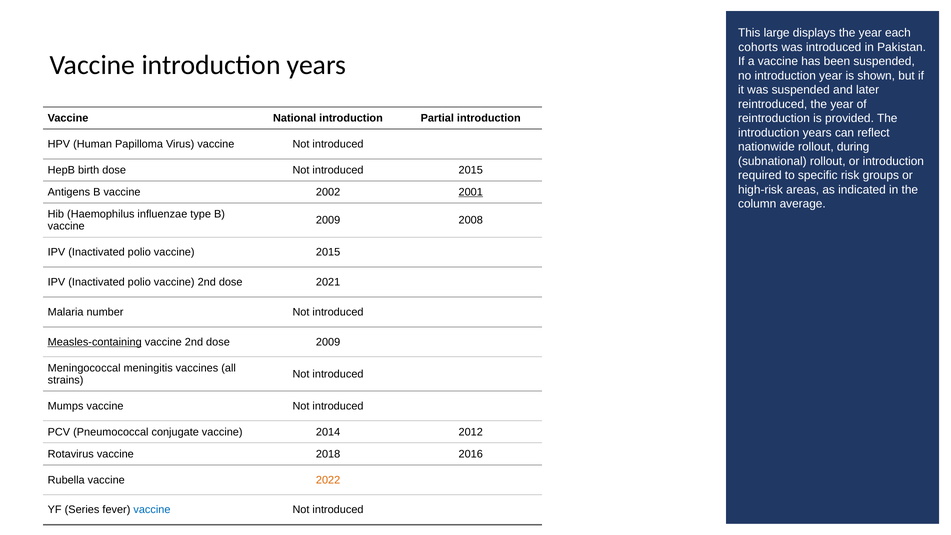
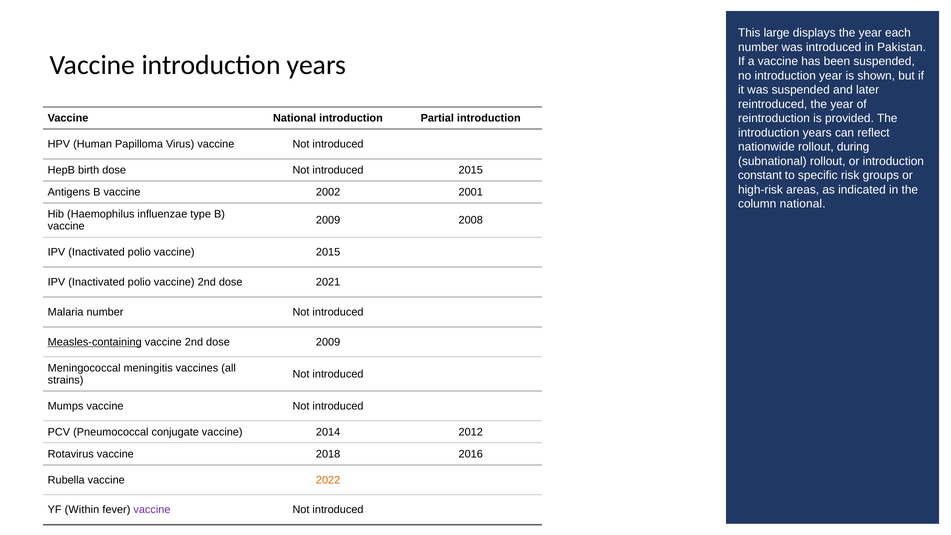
cohorts at (758, 47): cohorts -> number
required: required -> constant
2001 underline: present -> none
column average: average -> national
Series: Series -> Within
vaccine at (152, 510) colour: blue -> purple
